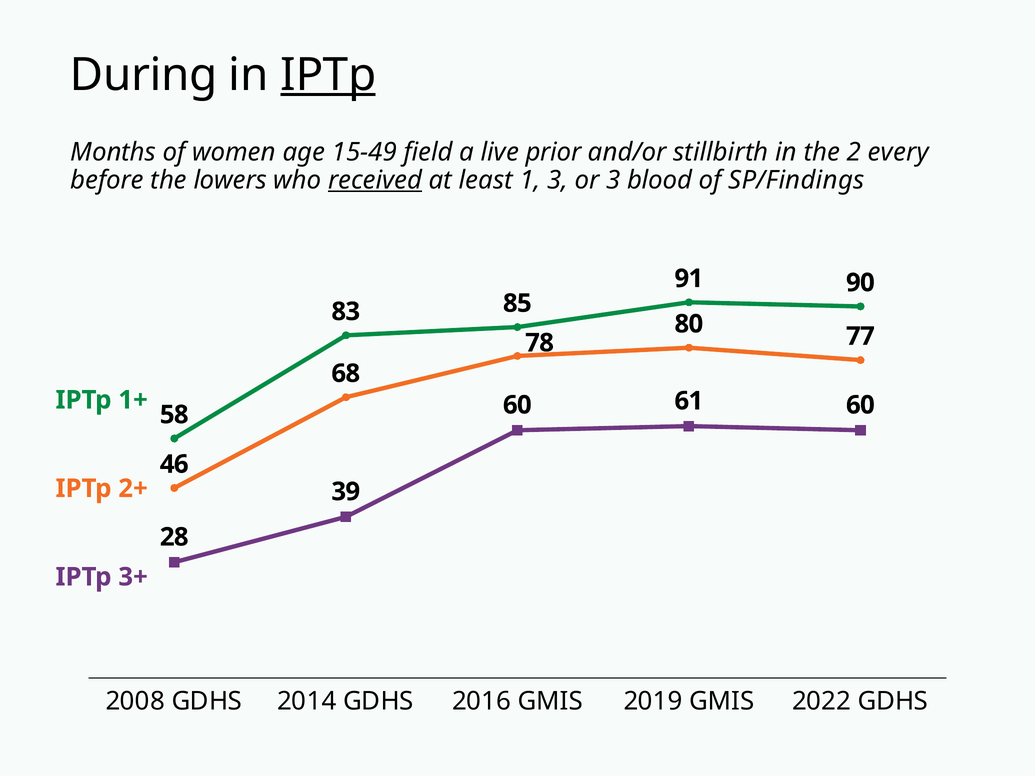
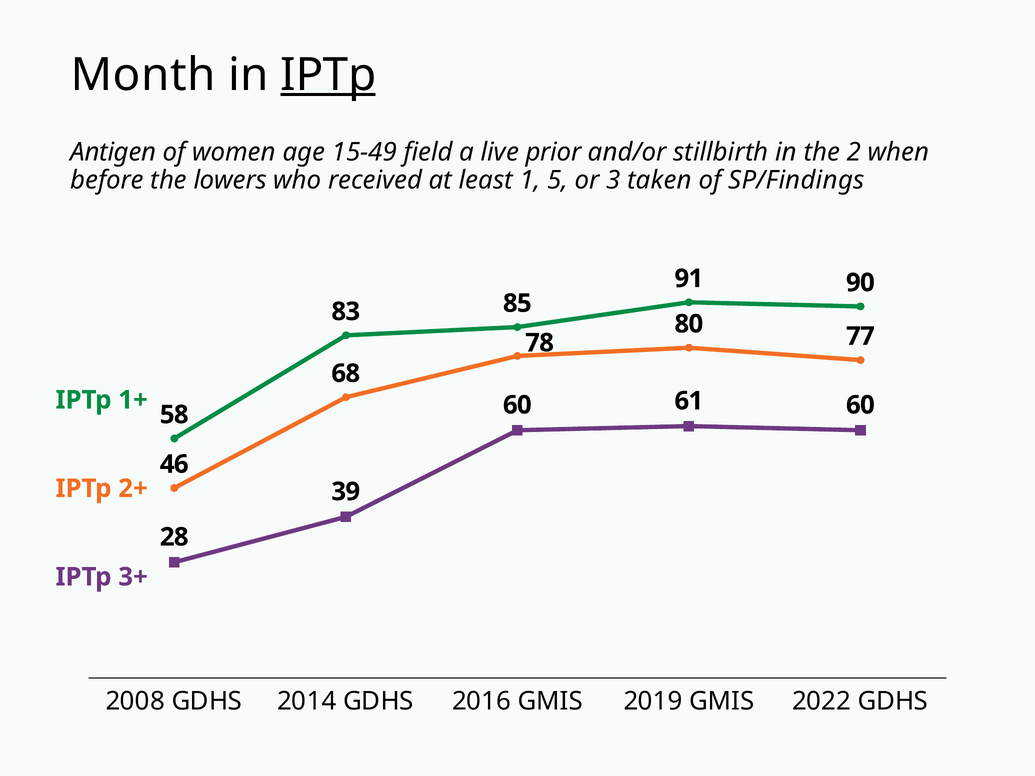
During: During -> Month
Months: Months -> Antigen
every: every -> when
received underline: present -> none
1 3: 3 -> 5
blood: blood -> taken
